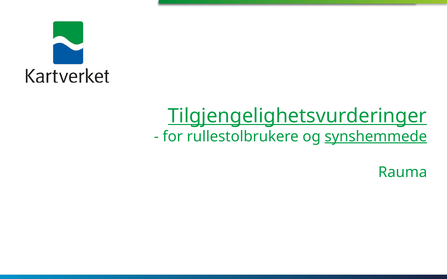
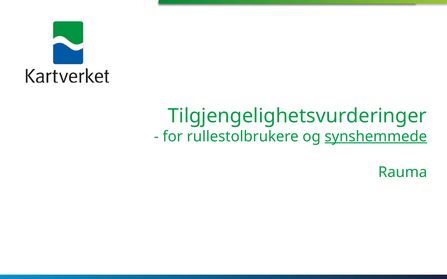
Tilgjengelighetsvurderinger underline: present -> none
